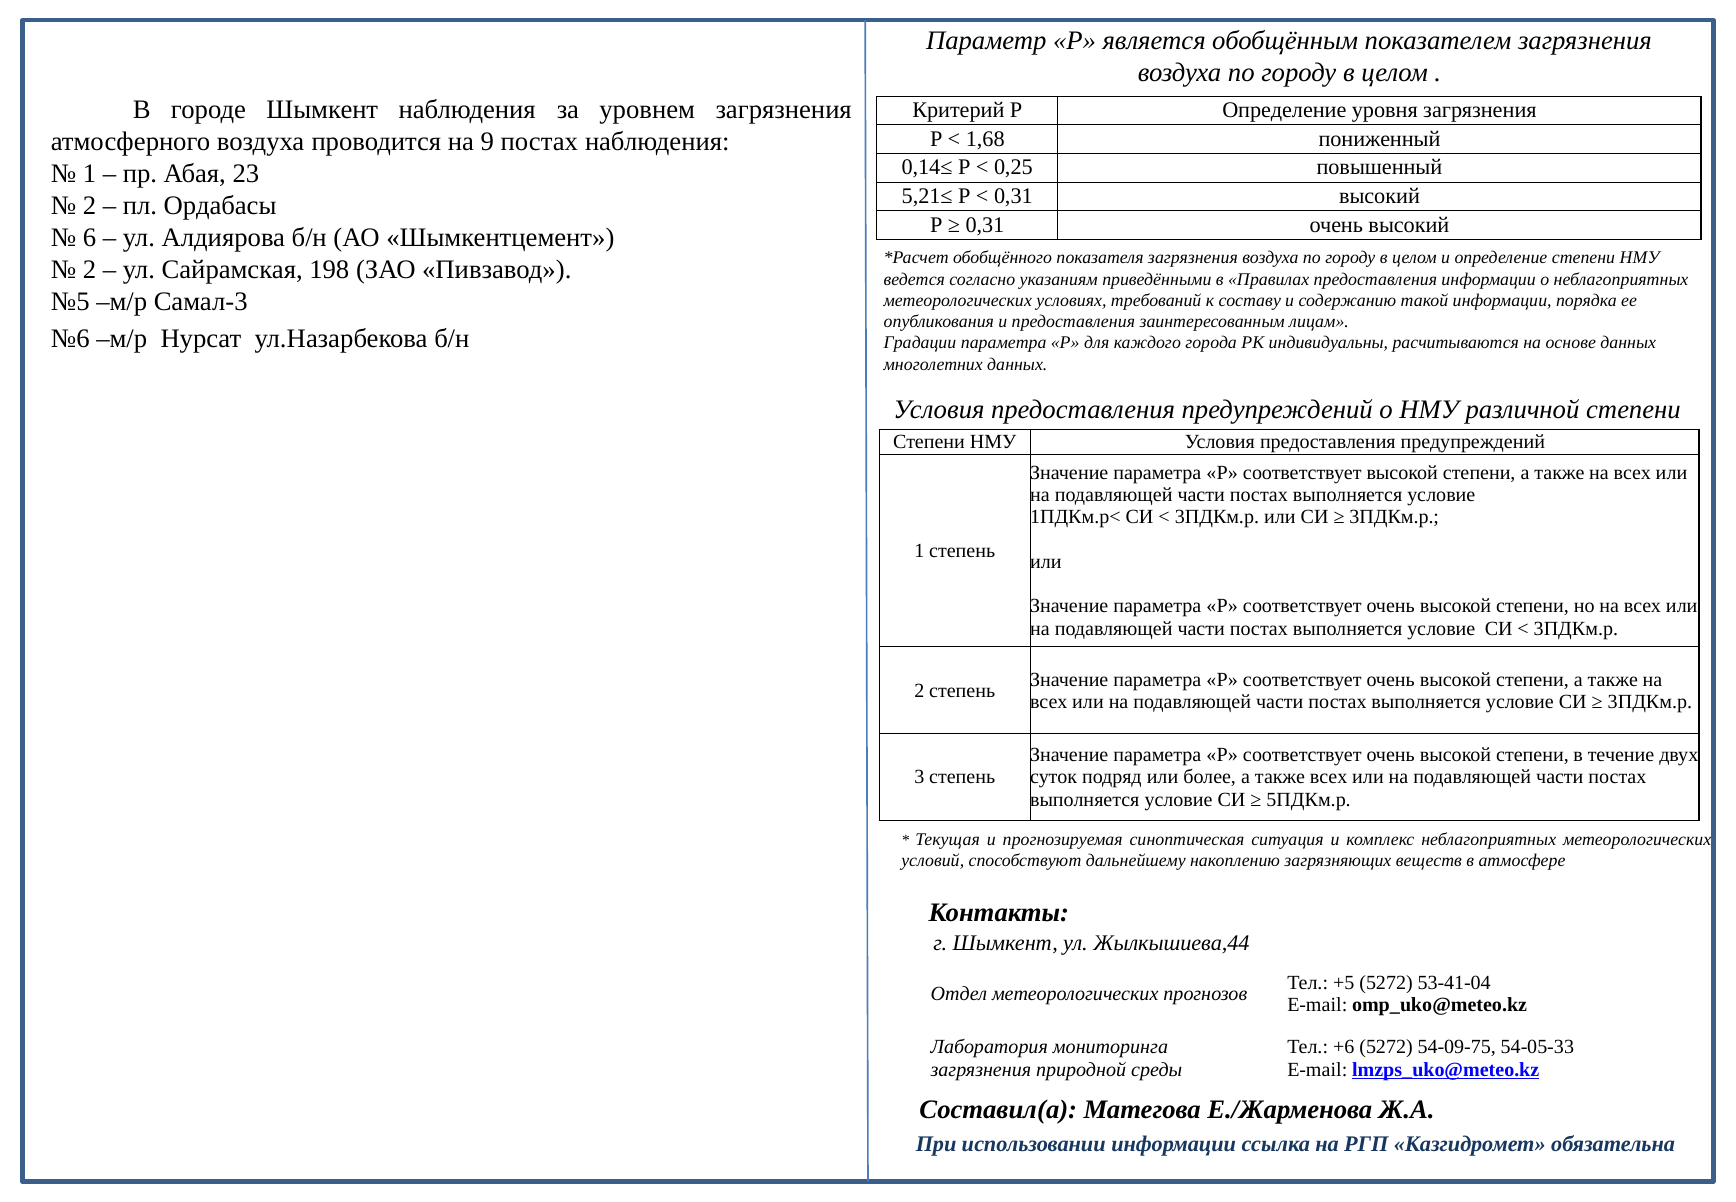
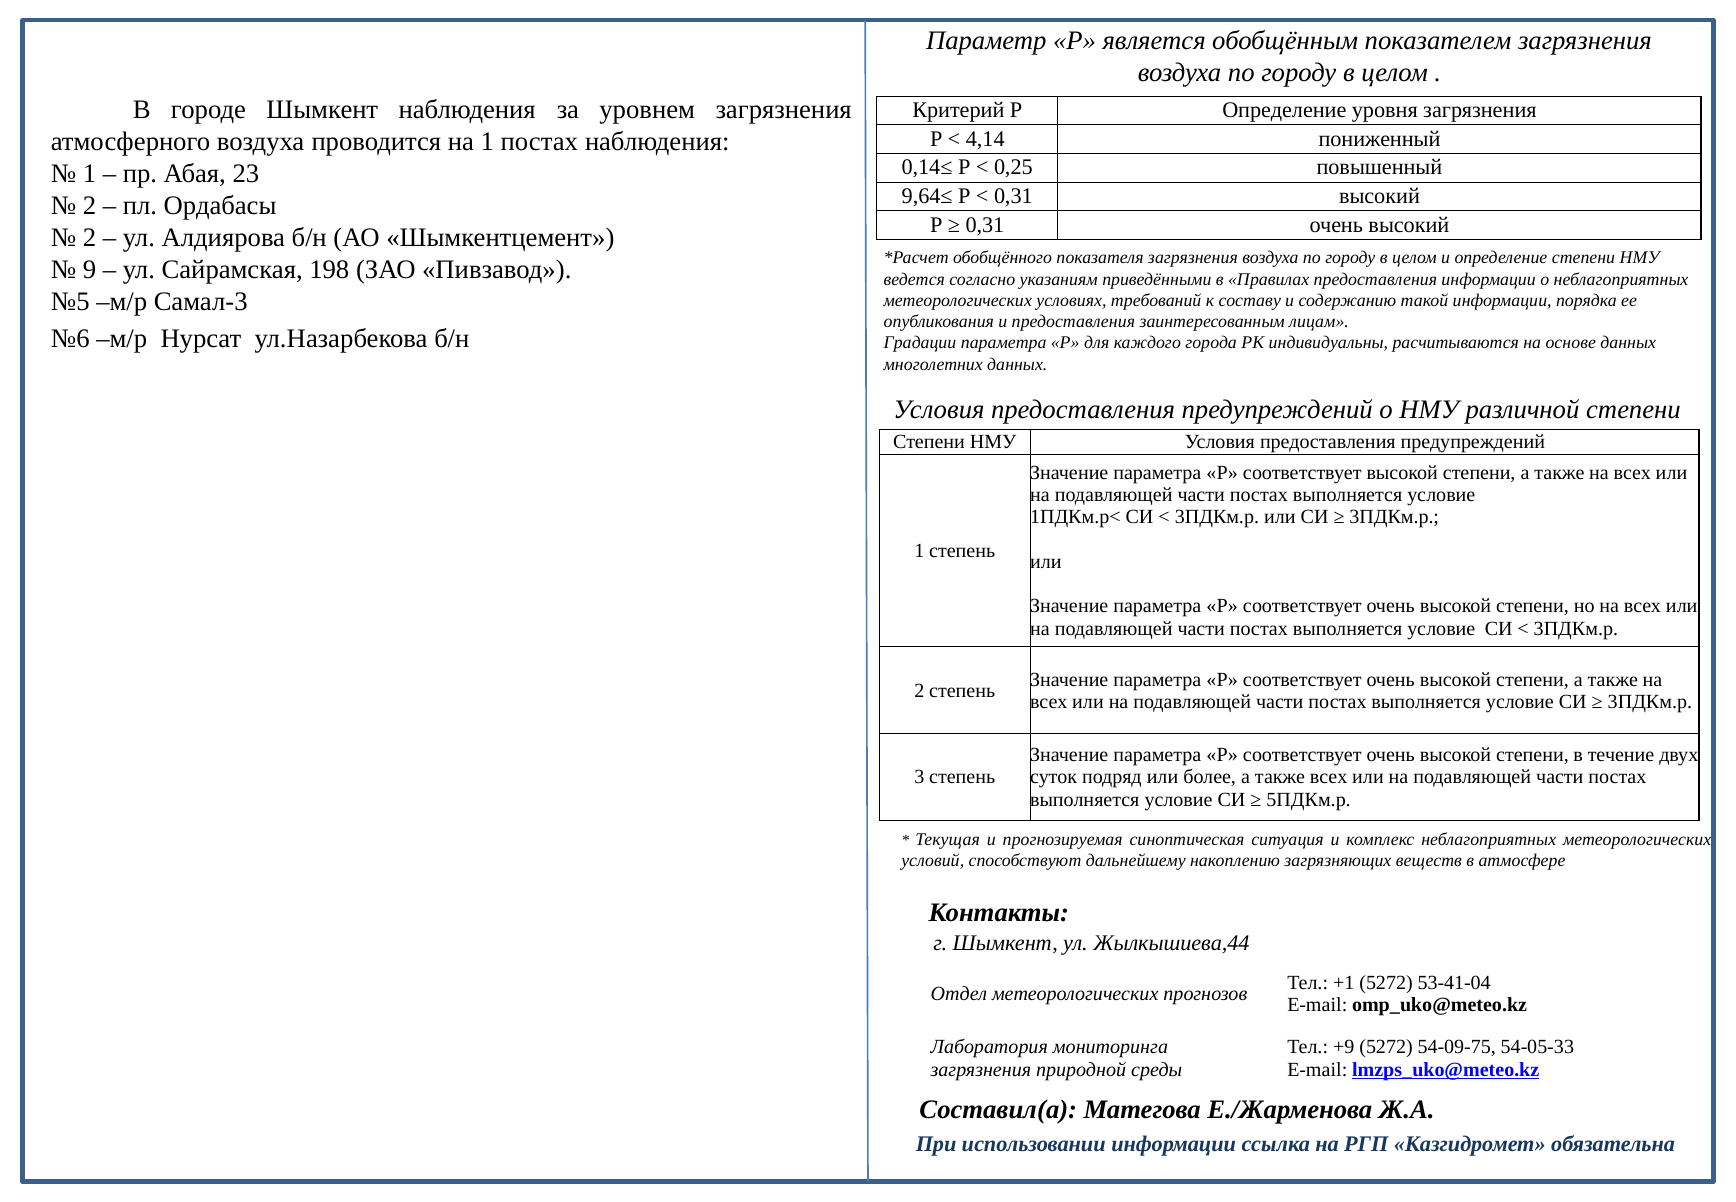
1,68: 1,68 -> 4,14
на 9: 9 -> 1
5,21≤: 5,21≤ -> 9,64≤
6 at (90, 237): 6 -> 2
2 at (90, 270): 2 -> 9
+5: +5 -> +1
+6: +6 -> +9
